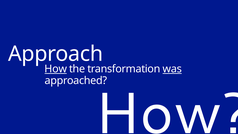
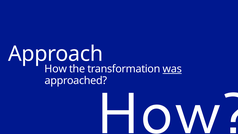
How at (56, 69) underline: present -> none
